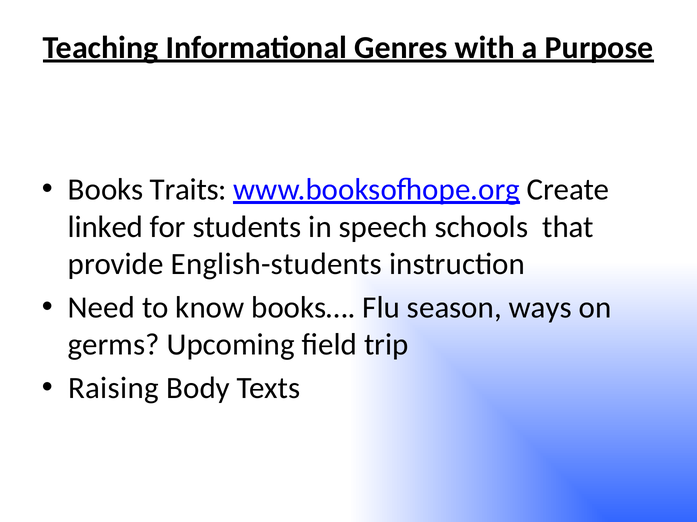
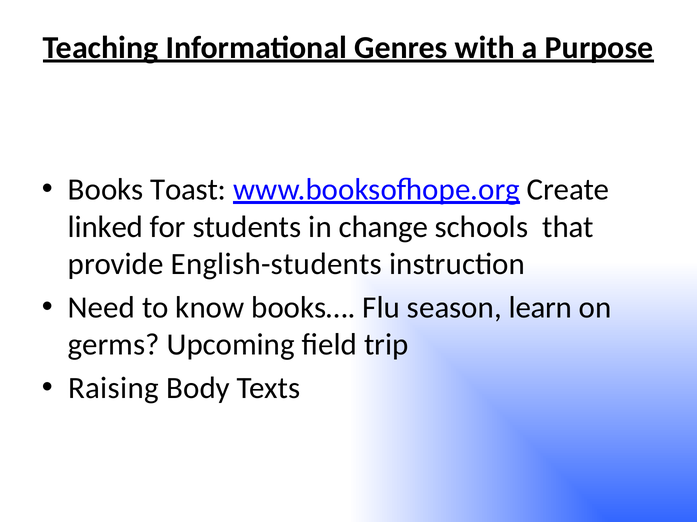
Traits: Traits -> Toast
speech: speech -> change
ways: ways -> learn
